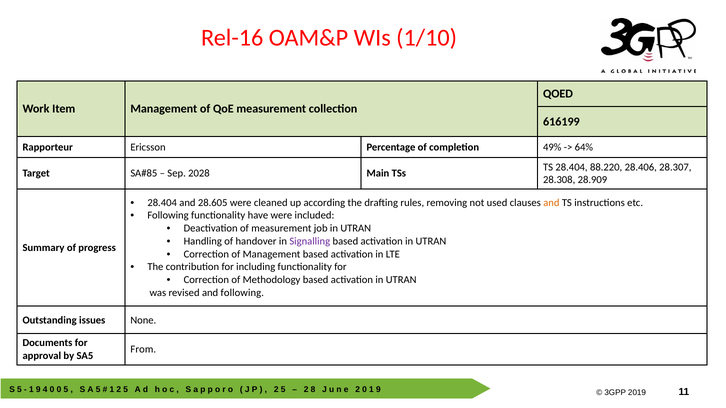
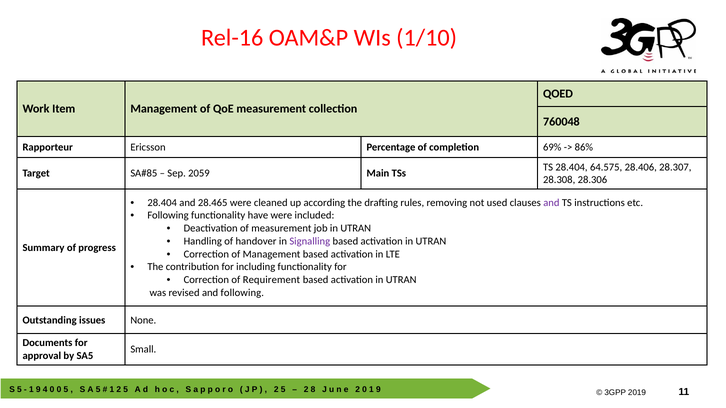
616199: 616199 -> 760048
49%: 49% -> 69%
64%: 64% -> 86%
88.220: 88.220 -> 64.575
2028: 2028 -> 2059
28.909: 28.909 -> 28.306
28.605: 28.605 -> 28.465
and at (551, 203) colour: orange -> purple
Methodology: Methodology -> Requirement
From: From -> Small
